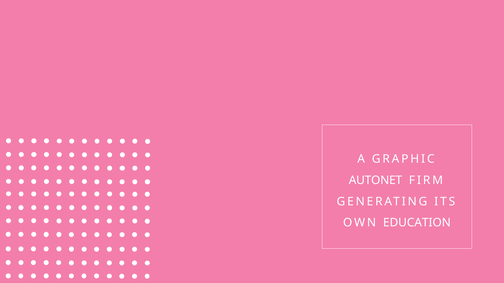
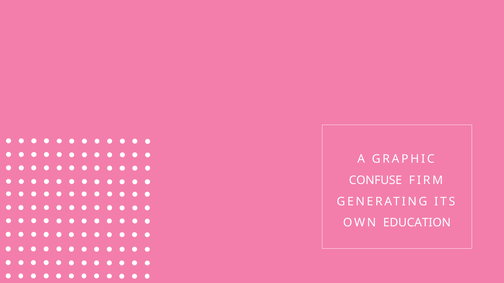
AUTONET: AUTONET -> CONFUSE
